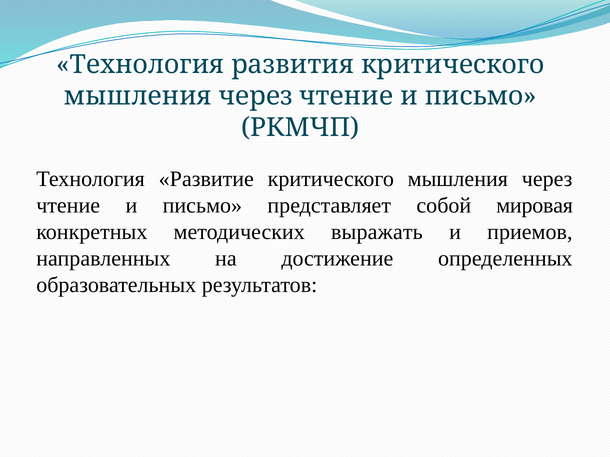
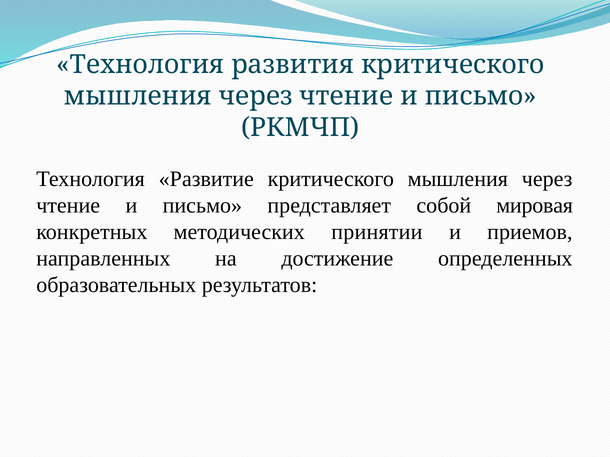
выражать: выражать -> принятии
